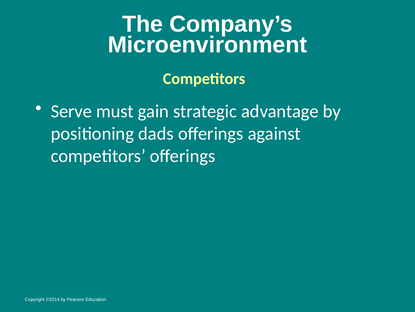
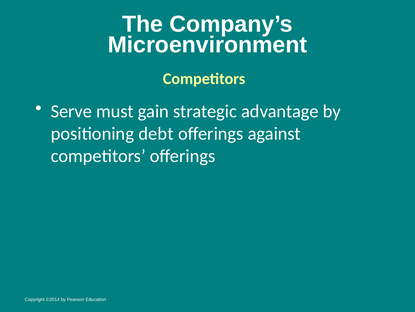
dads: dads -> debt
